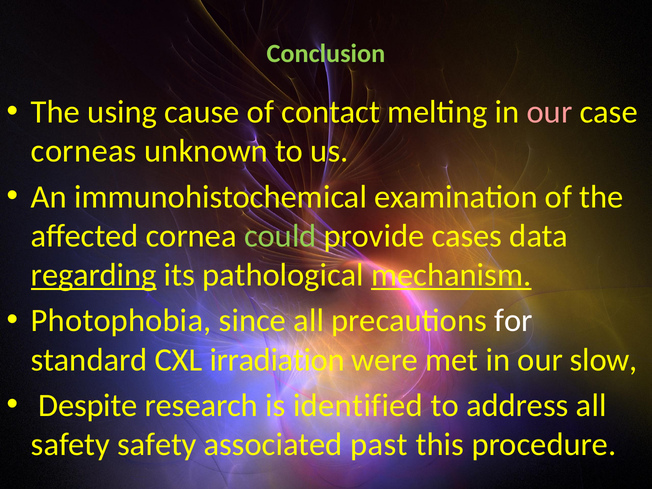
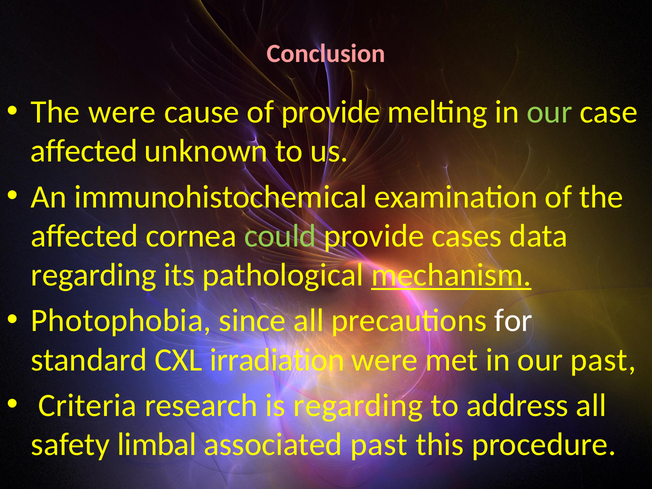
Conclusion colour: light green -> pink
The using: using -> were
of contact: contact -> provide
our at (550, 112) colour: pink -> light green
corneas at (84, 151): corneas -> affected
regarding at (94, 275) underline: present -> none
our slow: slow -> past
Despite: Despite -> Criteria
is identified: identified -> regarding
safety safety: safety -> limbal
